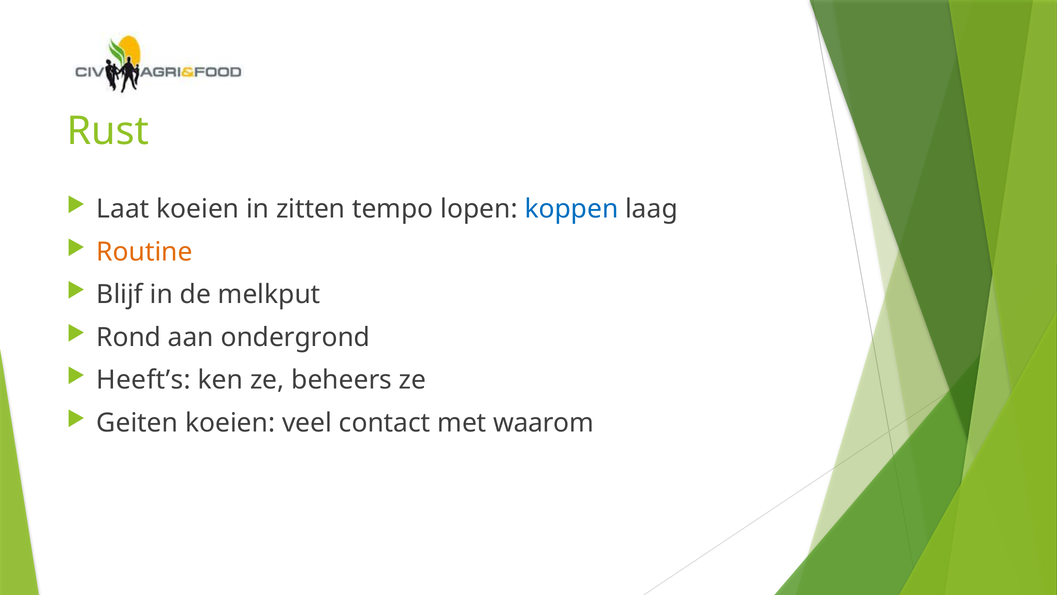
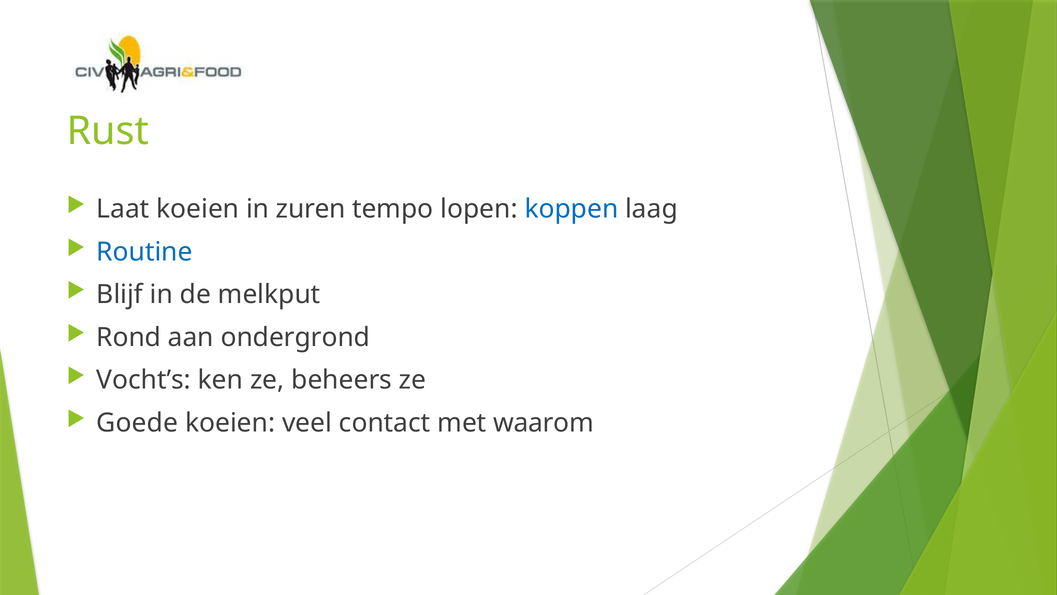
zitten: zitten -> zuren
Routine colour: orange -> blue
Heeft’s: Heeft’s -> Vocht’s
Geiten: Geiten -> Goede
